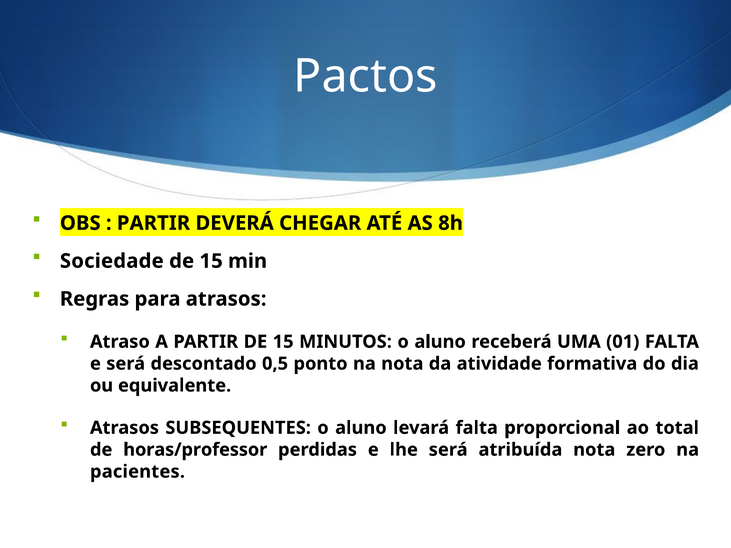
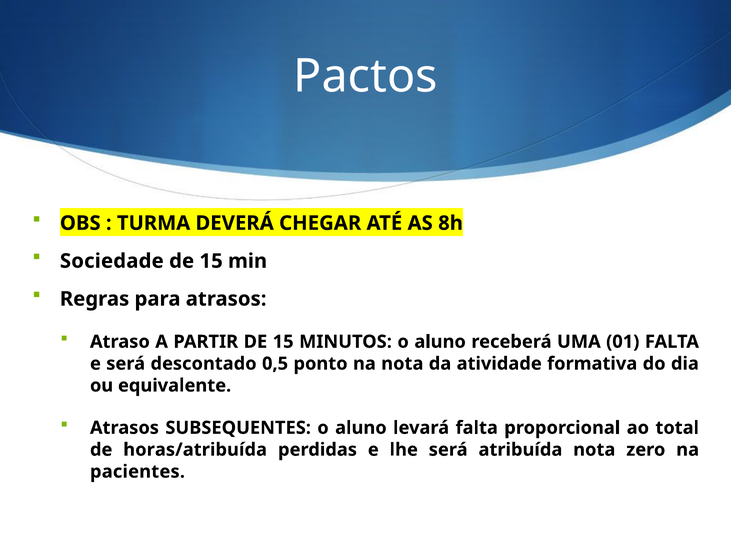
PARTIR at (153, 223): PARTIR -> TURMA
horas/professor: horas/professor -> horas/atribuída
